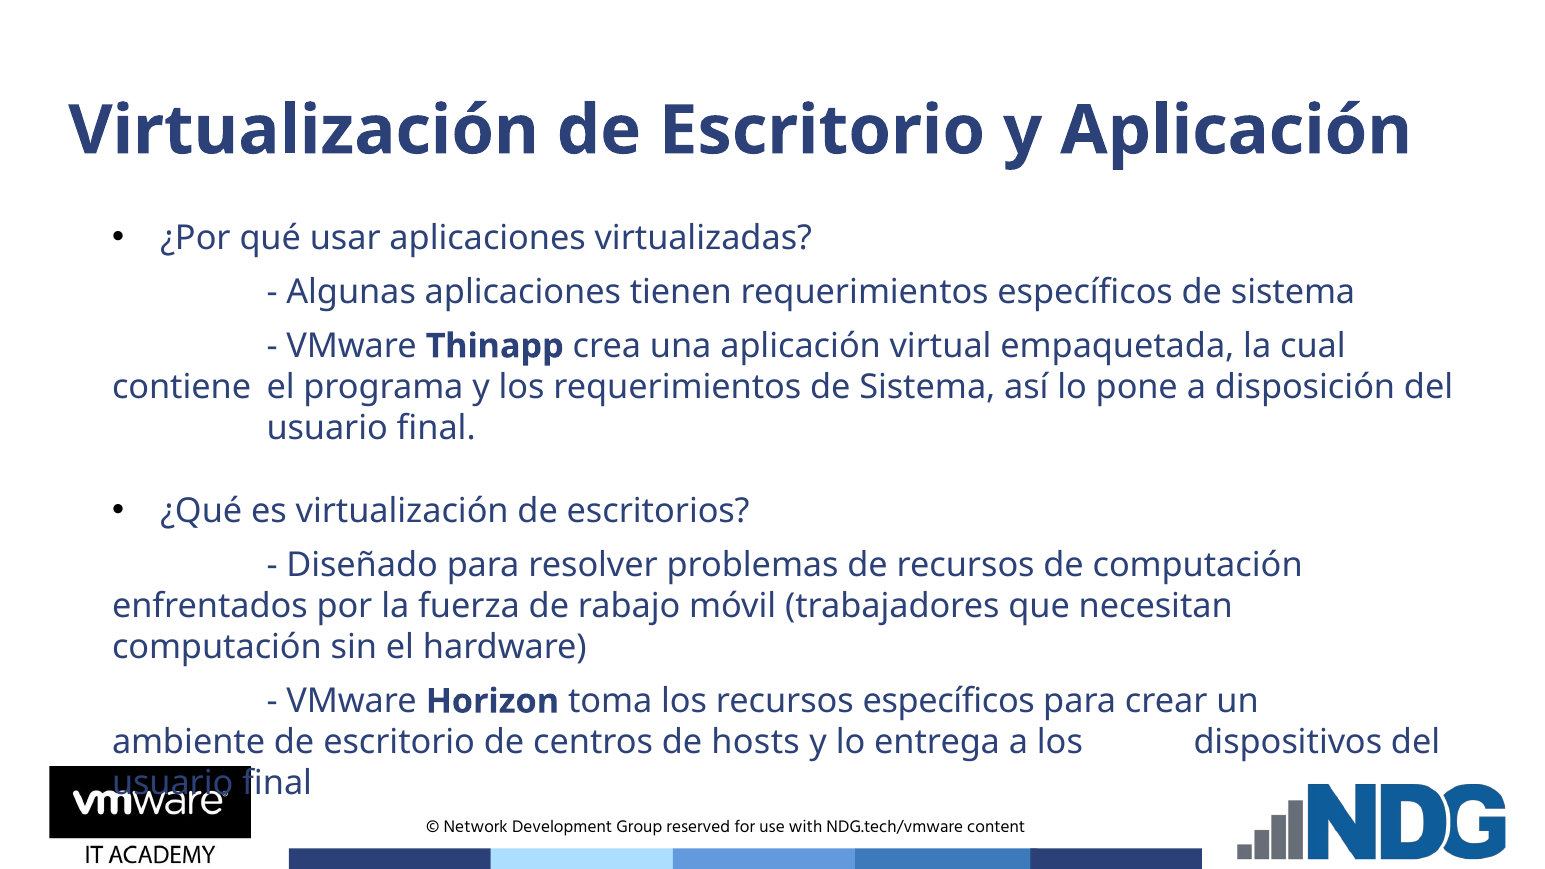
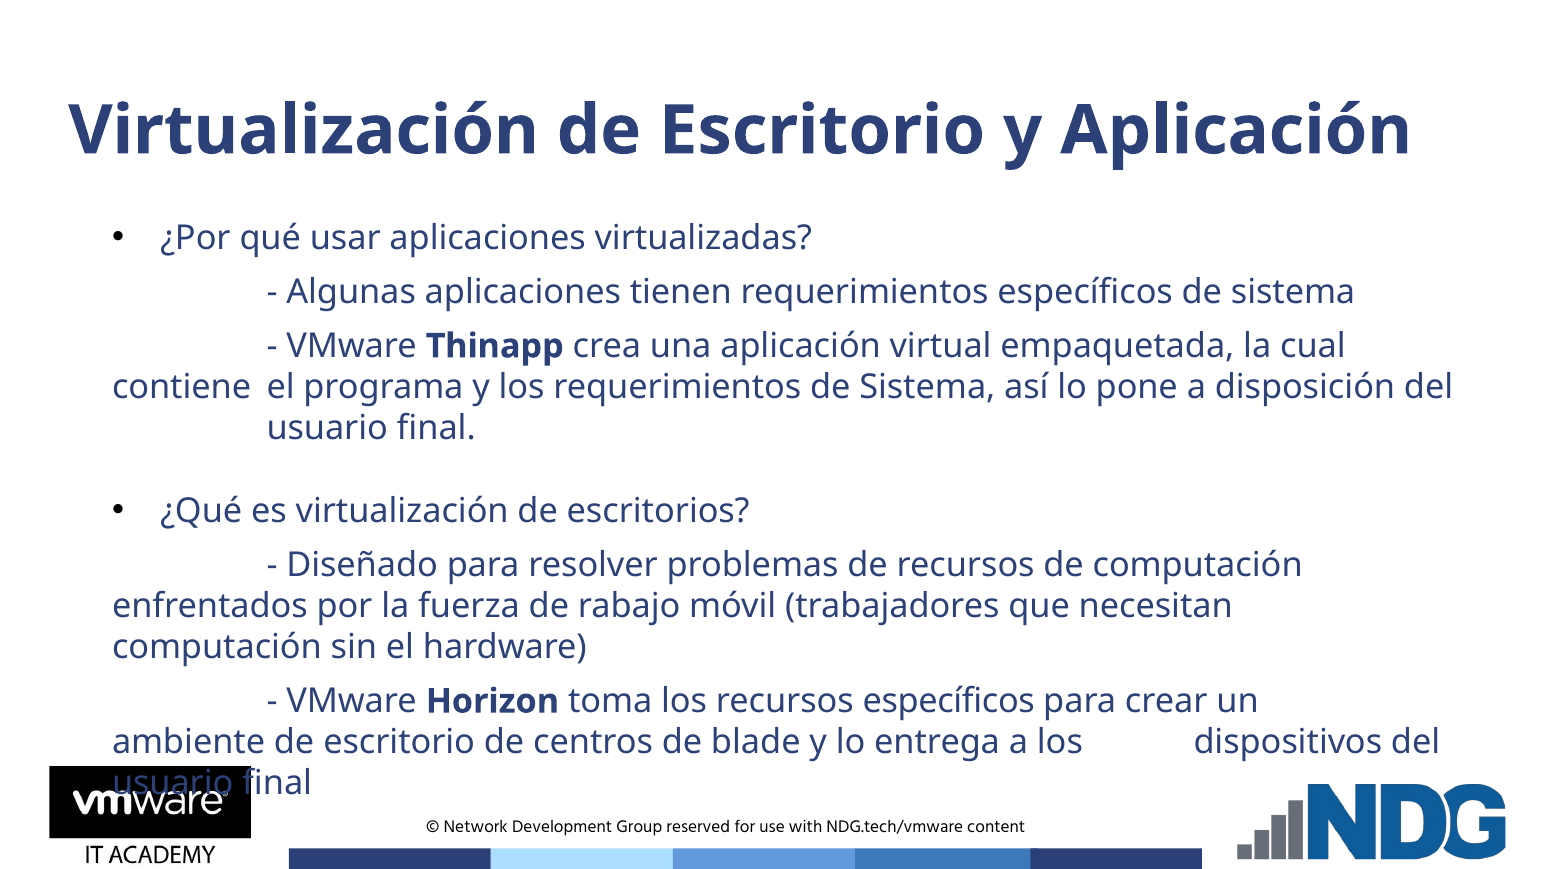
hosts: hosts -> blade
